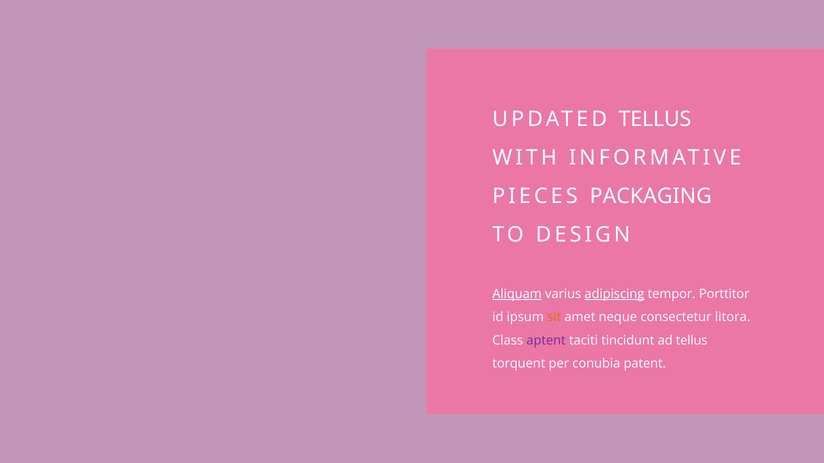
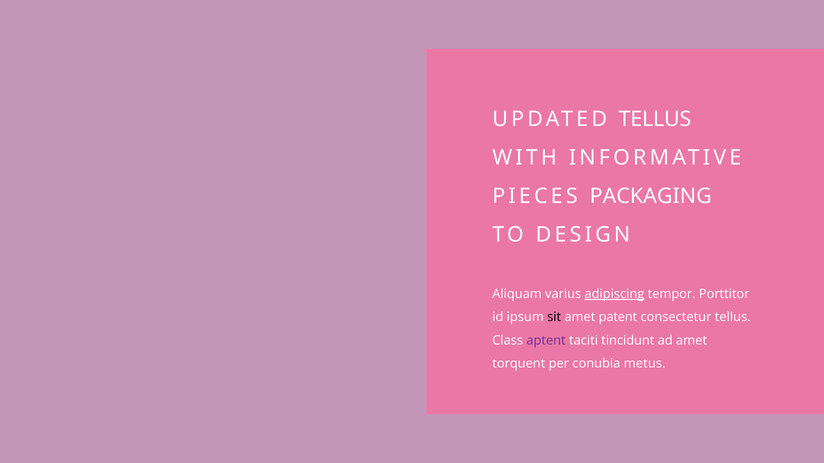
Aliquam underline: present -> none
sit colour: orange -> black
neque: neque -> patent
consectetur litora: litora -> tellus
ad tellus: tellus -> amet
patent: patent -> metus
